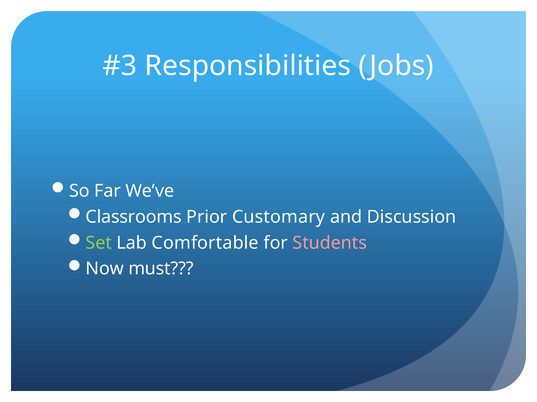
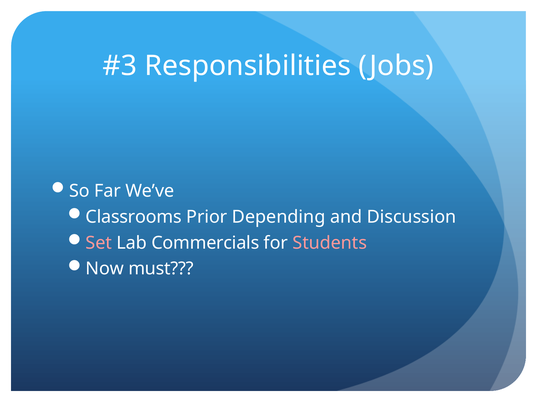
Customary: Customary -> Depending
Set colour: light green -> pink
Comfortable: Comfortable -> Commercials
